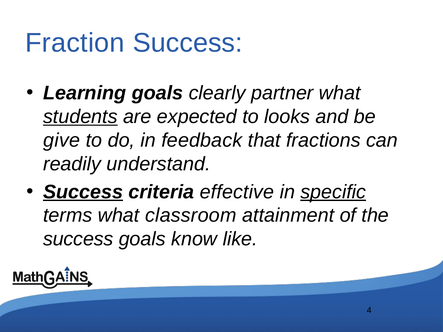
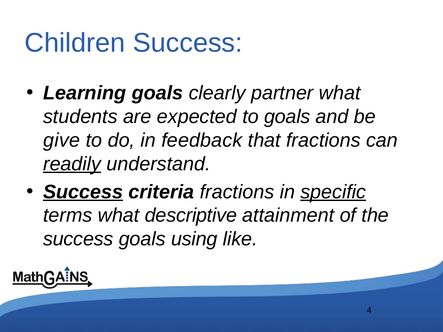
Fraction: Fraction -> Children
students underline: present -> none
to looks: looks -> goals
readily underline: none -> present
criteria effective: effective -> fractions
classroom: classroom -> descriptive
know: know -> using
